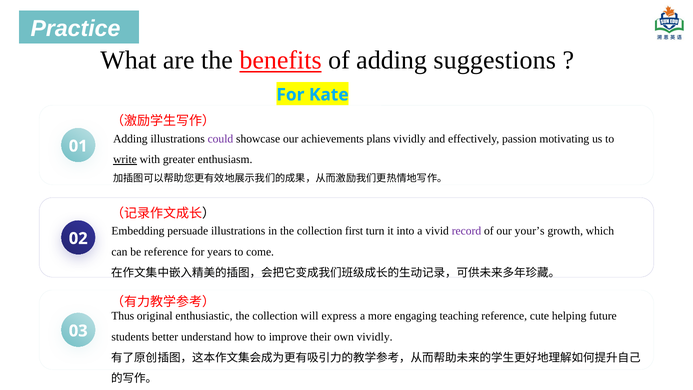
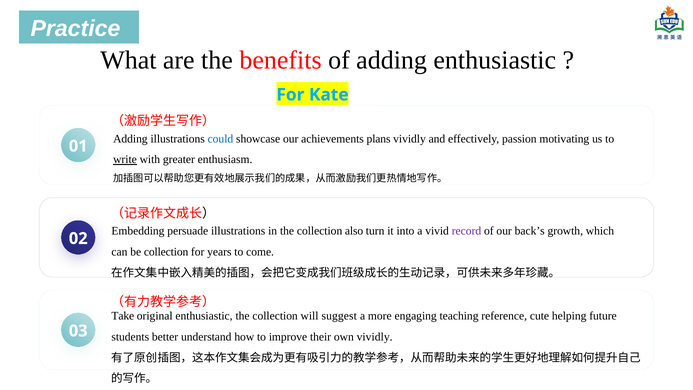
benefits underline: present -> none
adding suggestions: suggestions -> enthusiastic
could colour: purple -> blue
first: first -> also
your’s: your’s -> back’s
be reference: reference -> collection
Thus: Thus -> Take
express: express -> suggest
